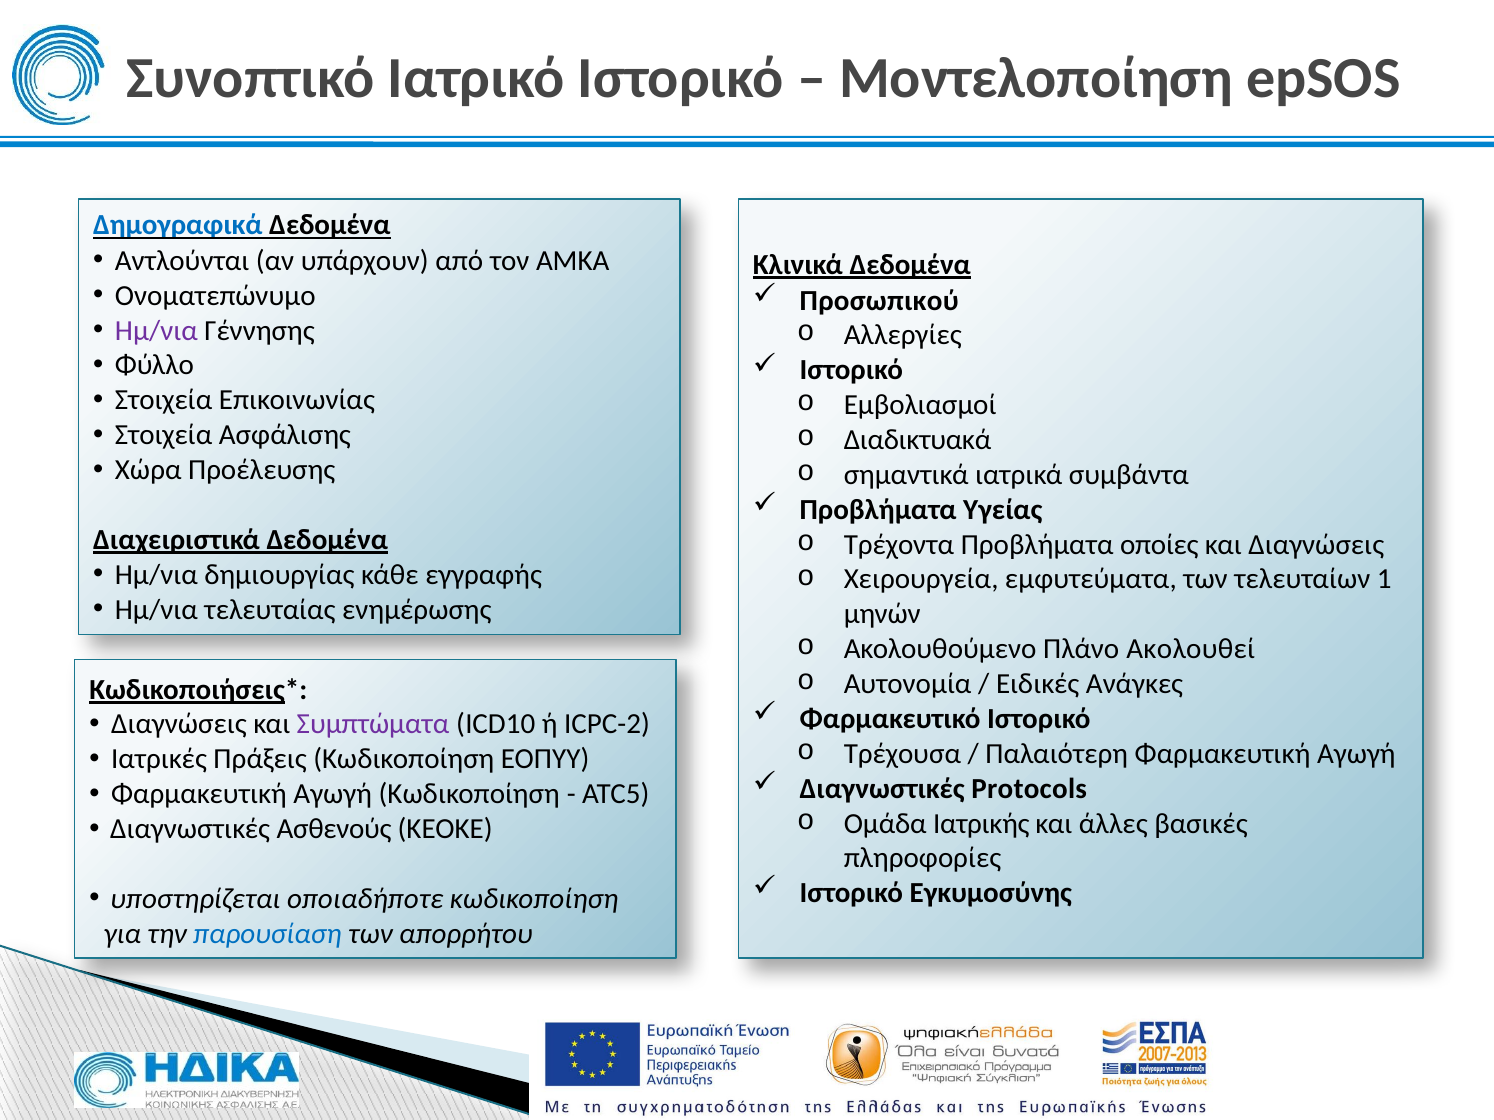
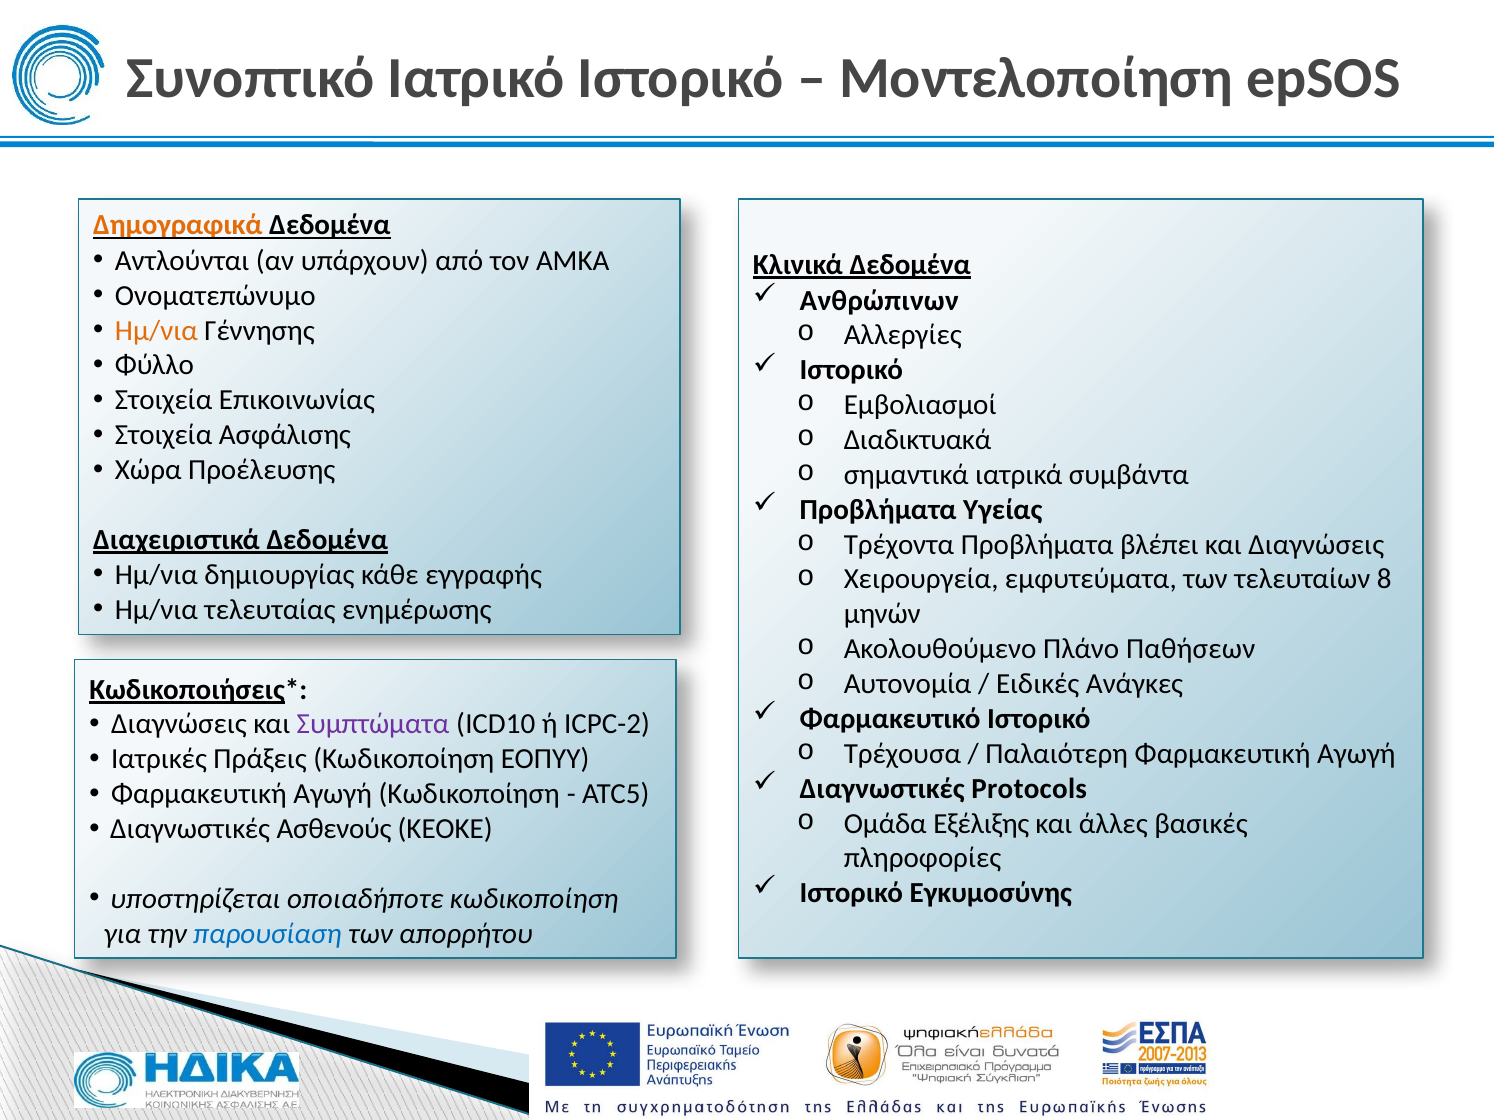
Δημογραφικά colour: blue -> orange
Προσωπικού: Προσωπικού -> Ανθρώπινων
Ημ/νια at (156, 331) colour: purple -> orange
οποίες: οποίες -> βλέπει
1: 1 -> 8
Ακολουθεί: Ακολουθεί -> Παθήσεων
Ιατρικής: Ιατρικής -> Εξέλιξης
